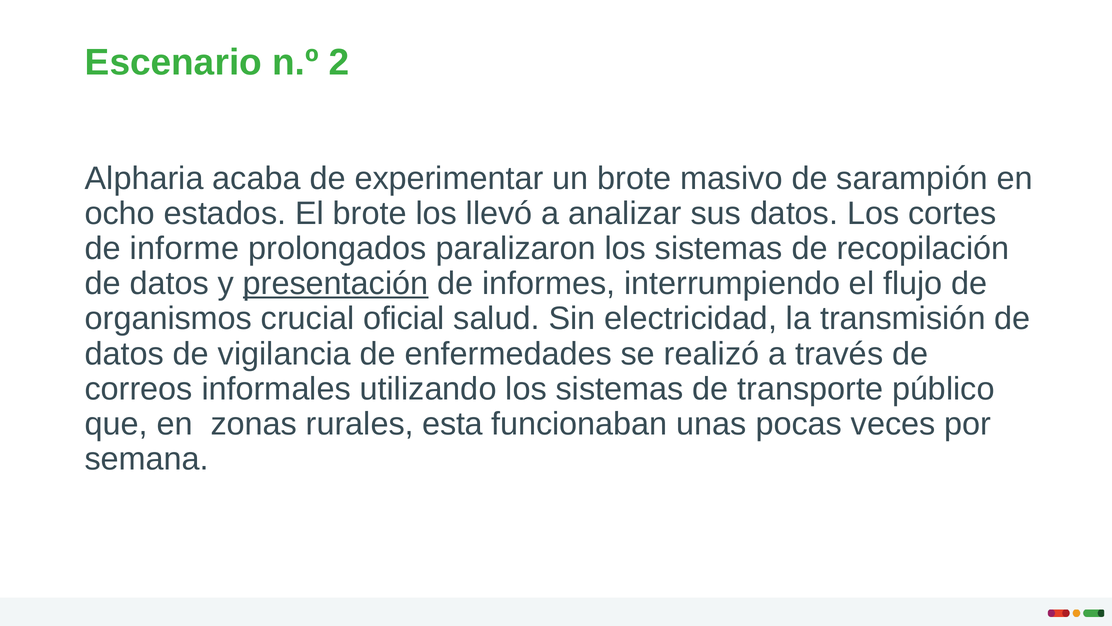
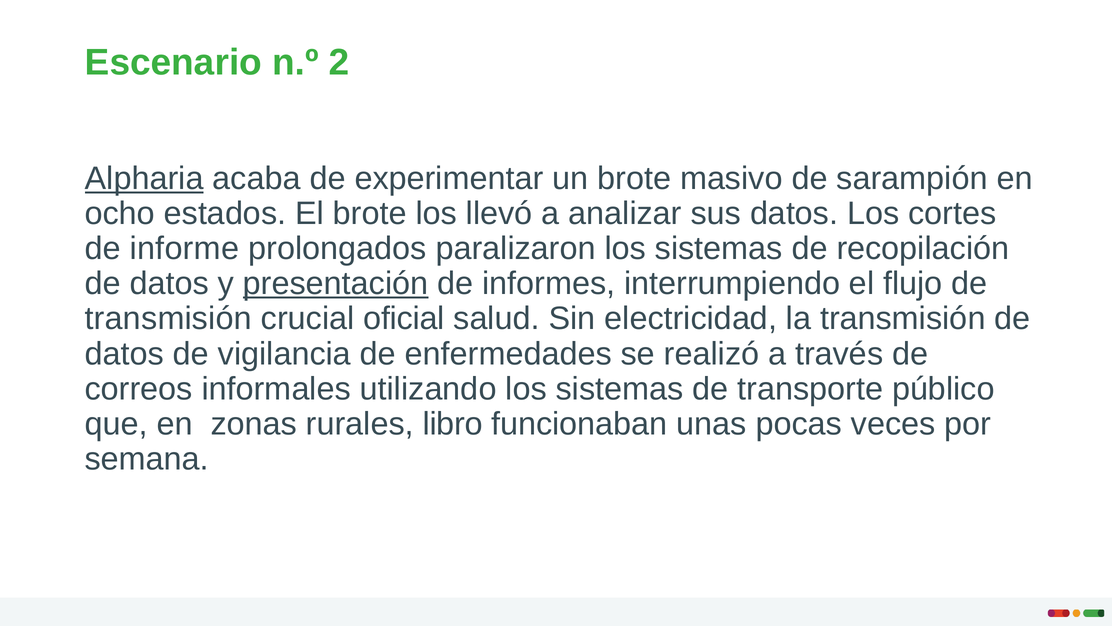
Alpharia underline: none -> present
organismos at (168, 319): organismos -> transmisión
esta: esta -> libro
